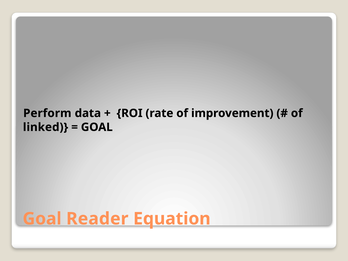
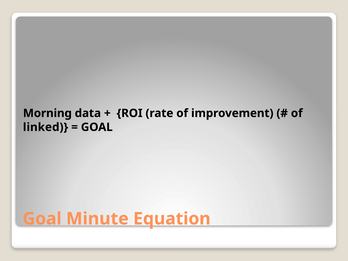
Perform: Perform -> Morning
Reader: Reader -> Minute
